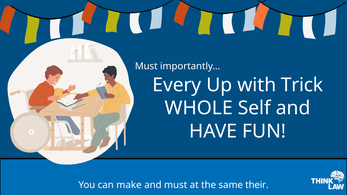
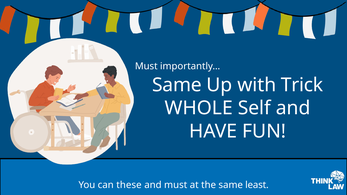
Every at (177, 85): Every -> Same
make: make -> these
their: their -> least
